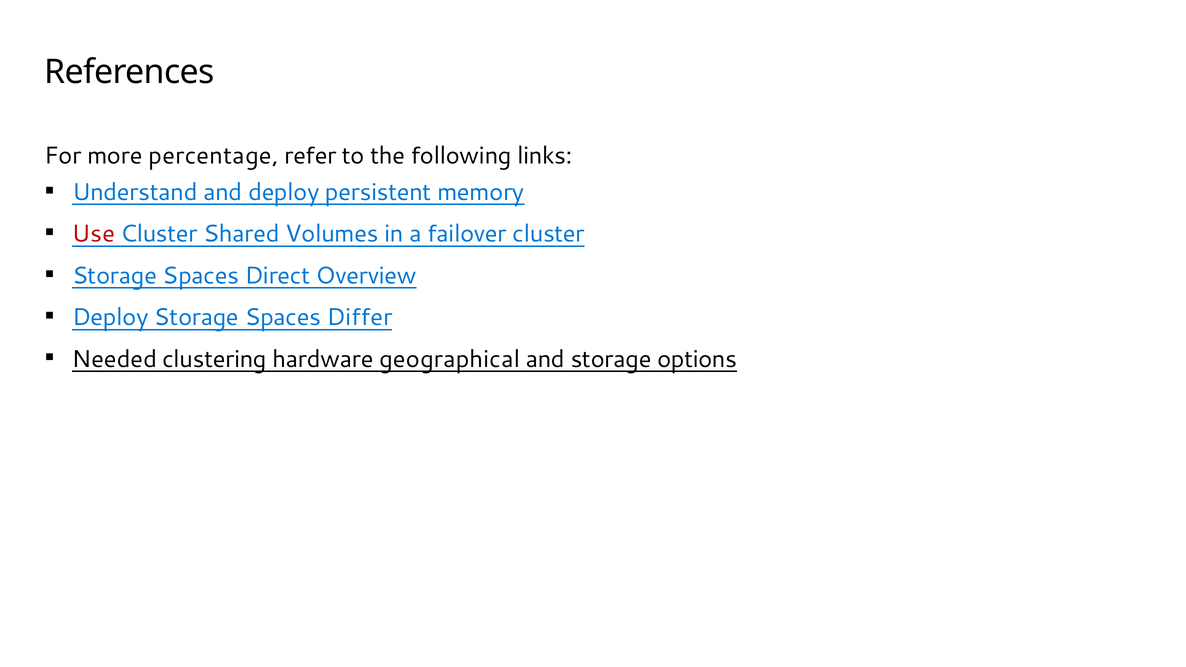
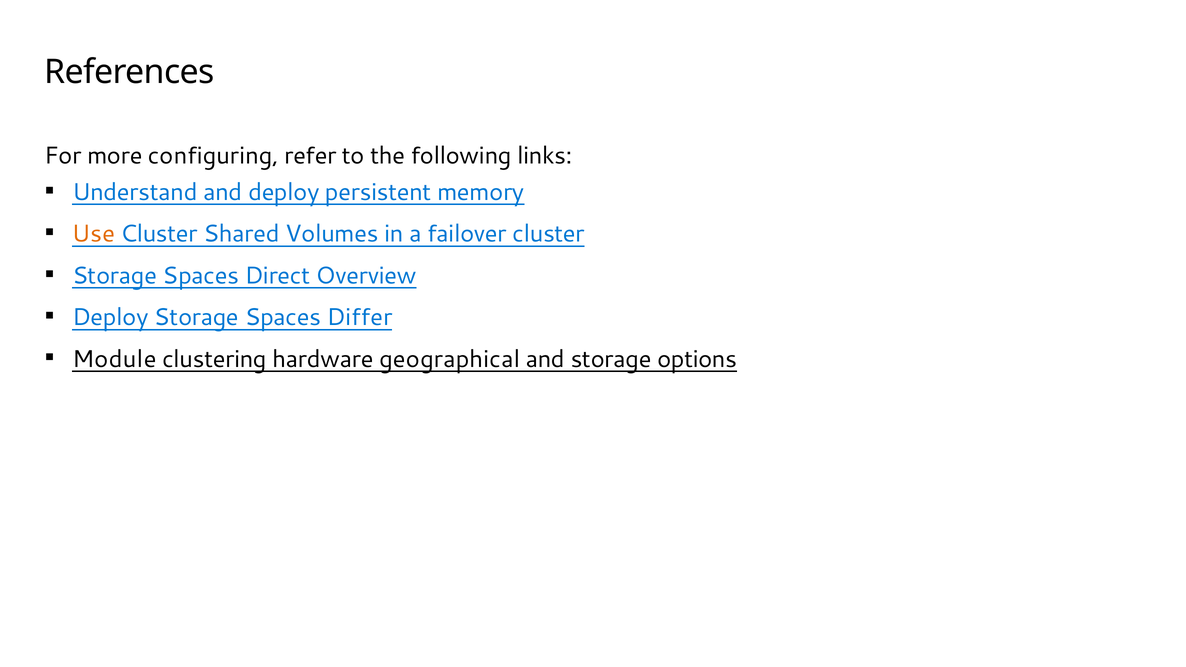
percentage: percentage -> configuring
Use colour: red -> orange
Needed: Needed -> Module
